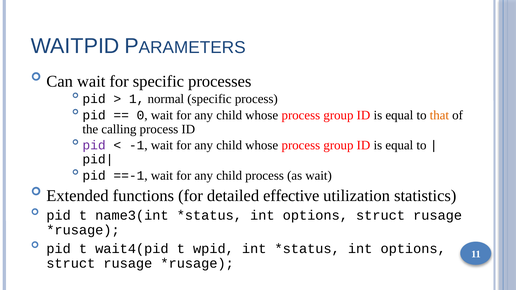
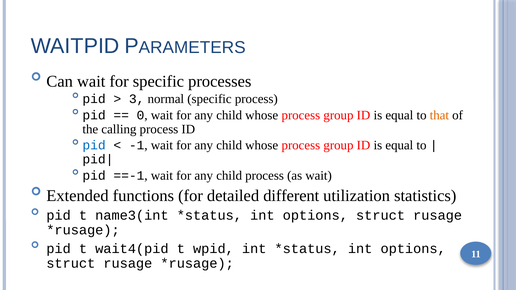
1: 1 -> 3
pid at (94, 145) colour: purple -> blue
effective: effective -> different
